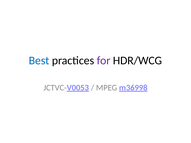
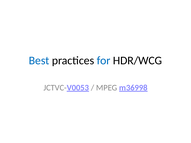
for colour: purple -> blue
